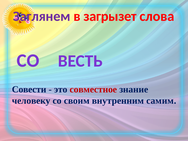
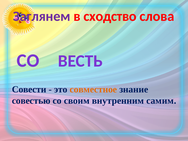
загрызет: загрызет -> сходство
совместное colour: red -> orange
человеку: человеку -> совестью
